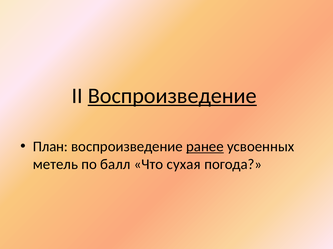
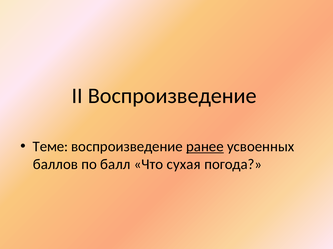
Воспроизведение at (172, 96) underline: present -> none
План: План -> Теме
метель: метель -> баллов
